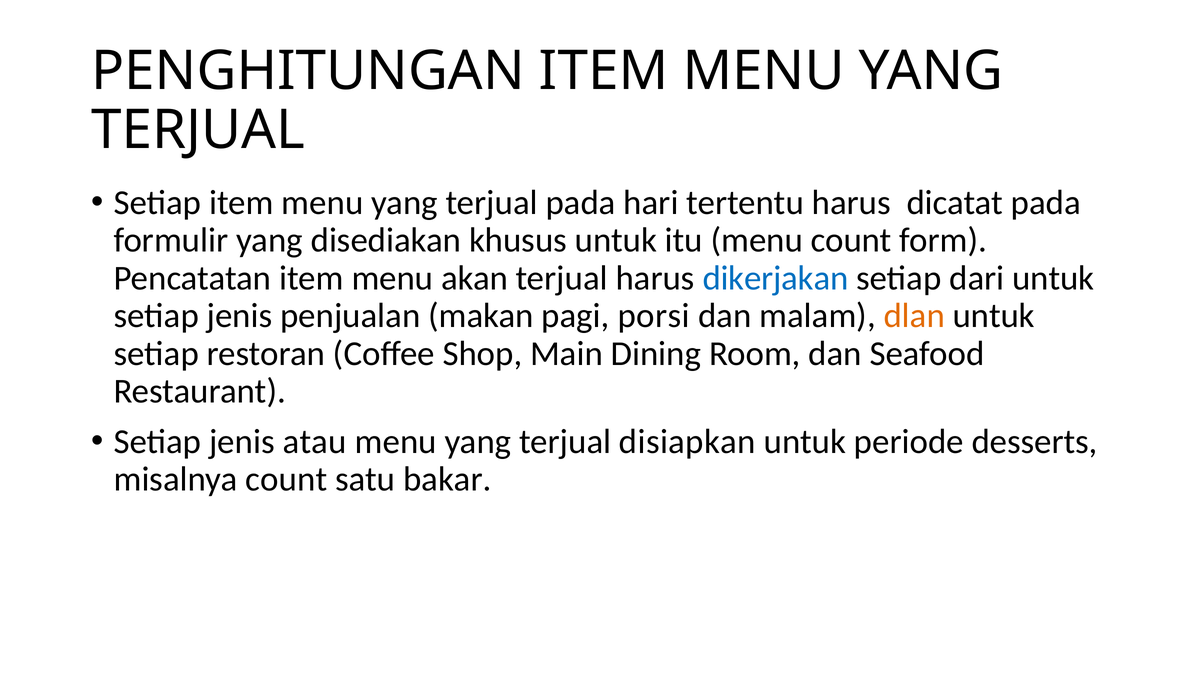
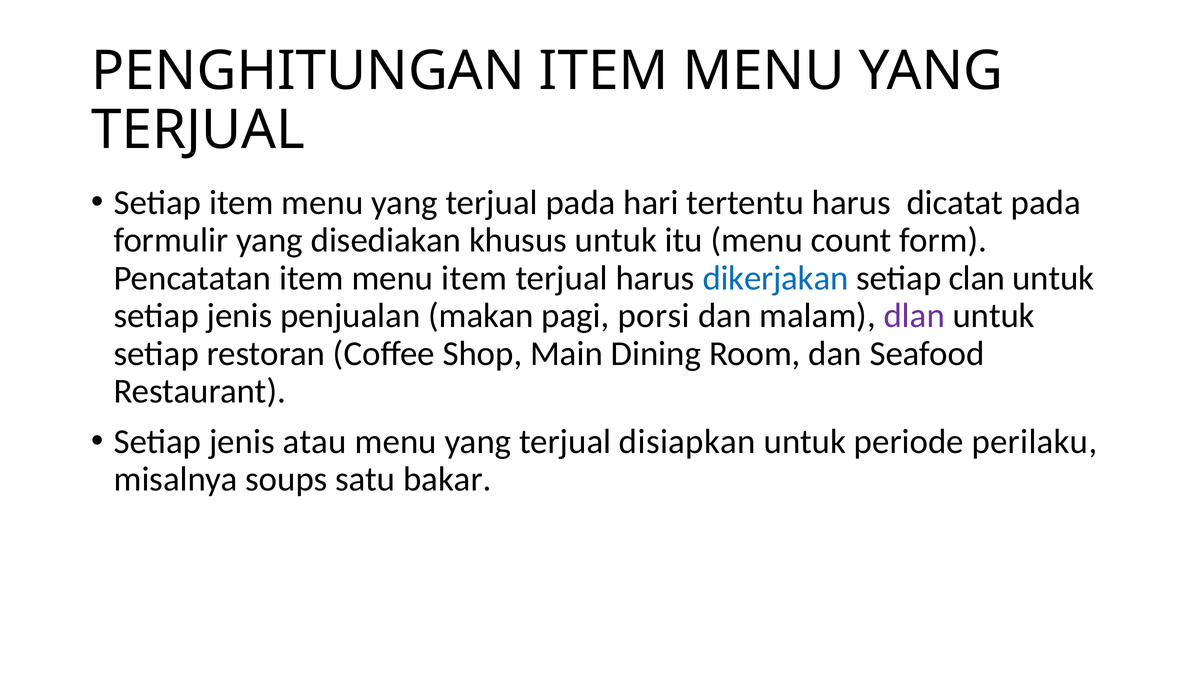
menu akan: akan -> item
dari: dari -> clan
dlan colour: orange -> purple
desserts: desserts -> perilaku
misalnya count: count -> soups
